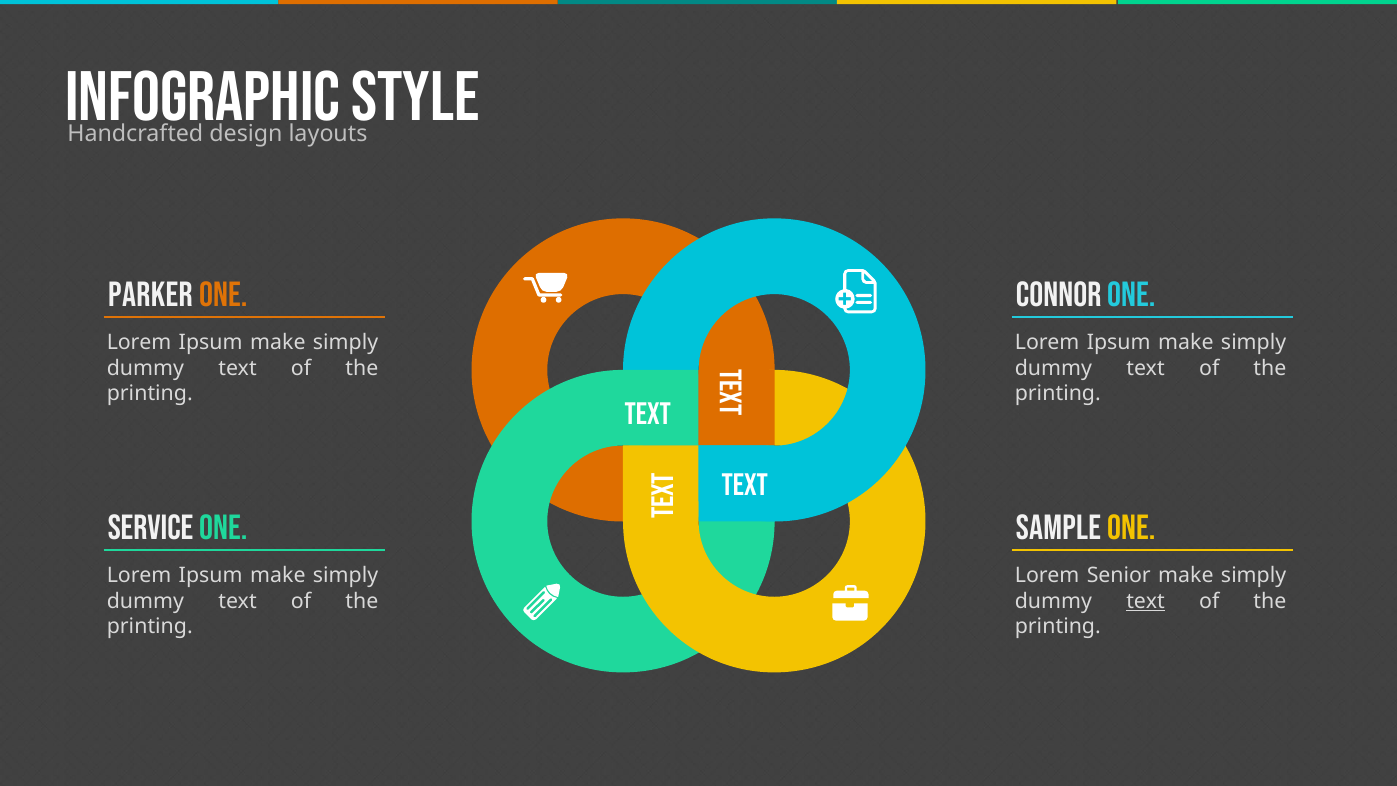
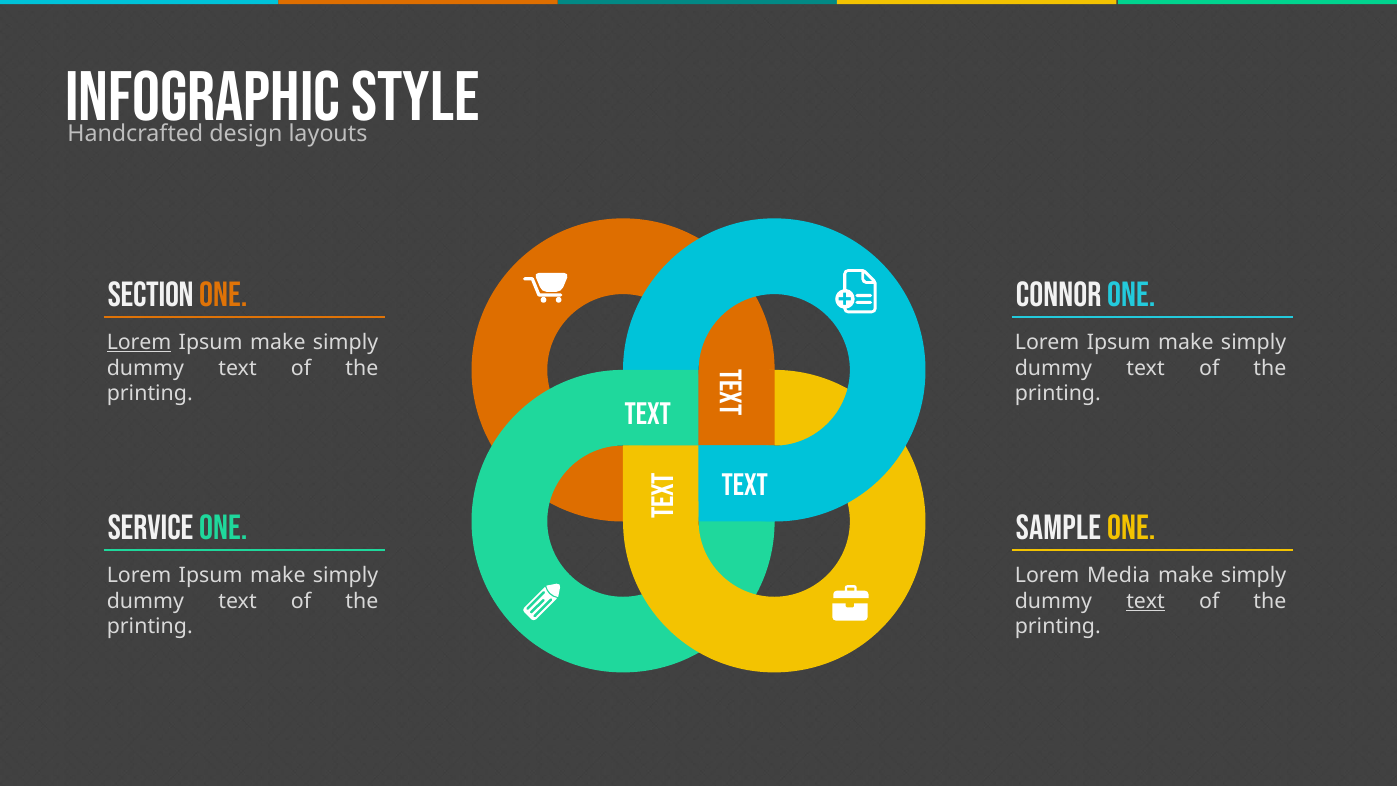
PARKER: PARKER -> SECTION
Lorem at (139, 342) underline: none -> present
Senior: Senior -> Media
